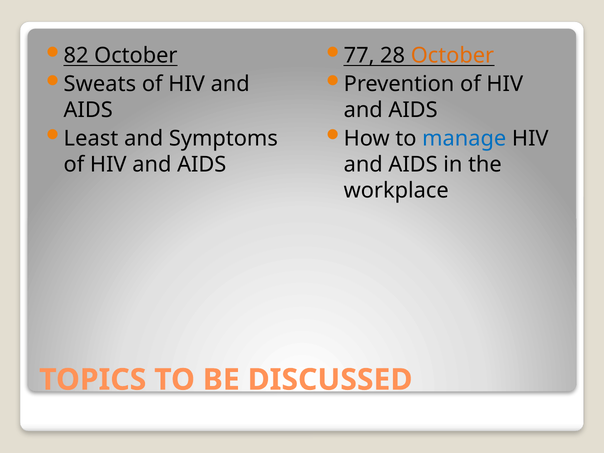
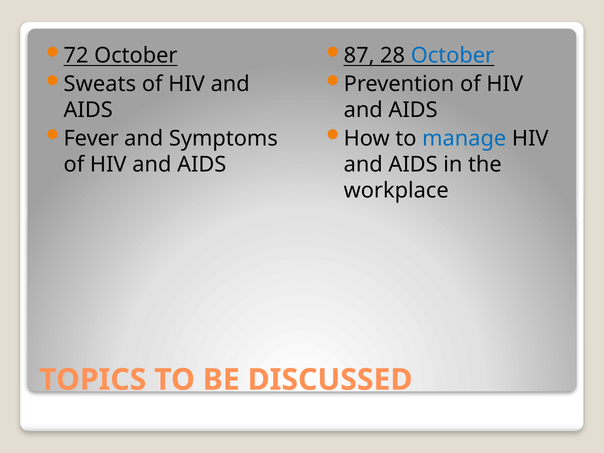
82: 82 -> 72
77: 77 -> 87
October at (452, 56) colour: orange -> blue
Least: Least -> Fever
